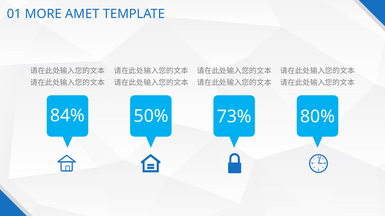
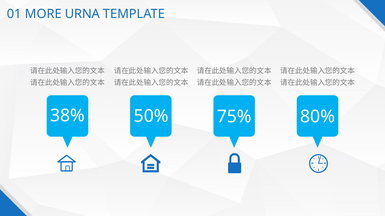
AMET: AMET -> URNA
84%: 84% -> 38%
73%: 73% -> 75%
